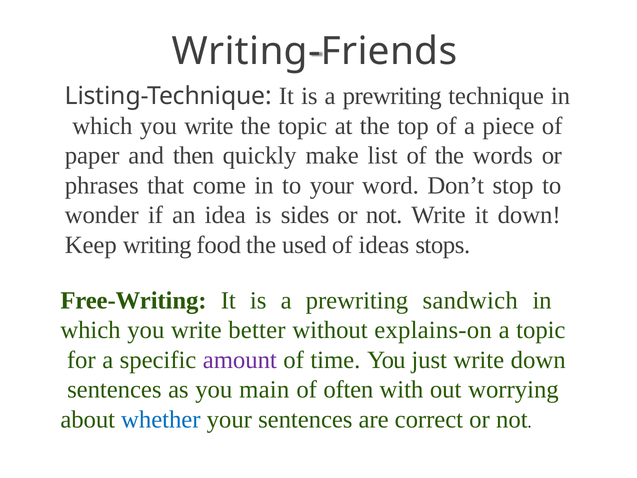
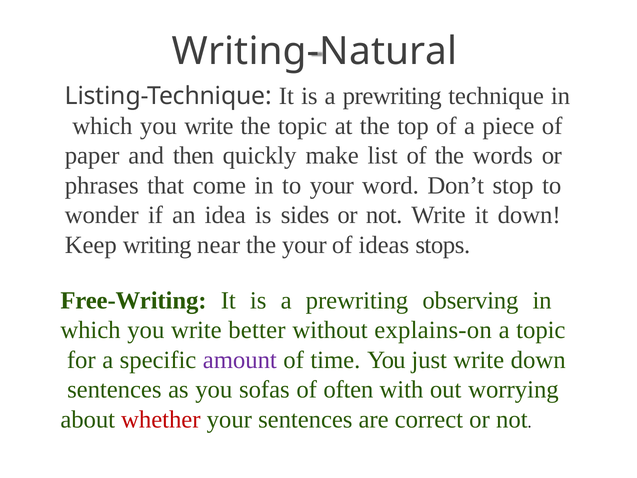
Writing-Friends: Writing-Friends -> Writing-Natural
food: food -> near
the used: used -> your
sandwich: sandwich -> observing
main: main -> sofas
whether colour: blue -> red
